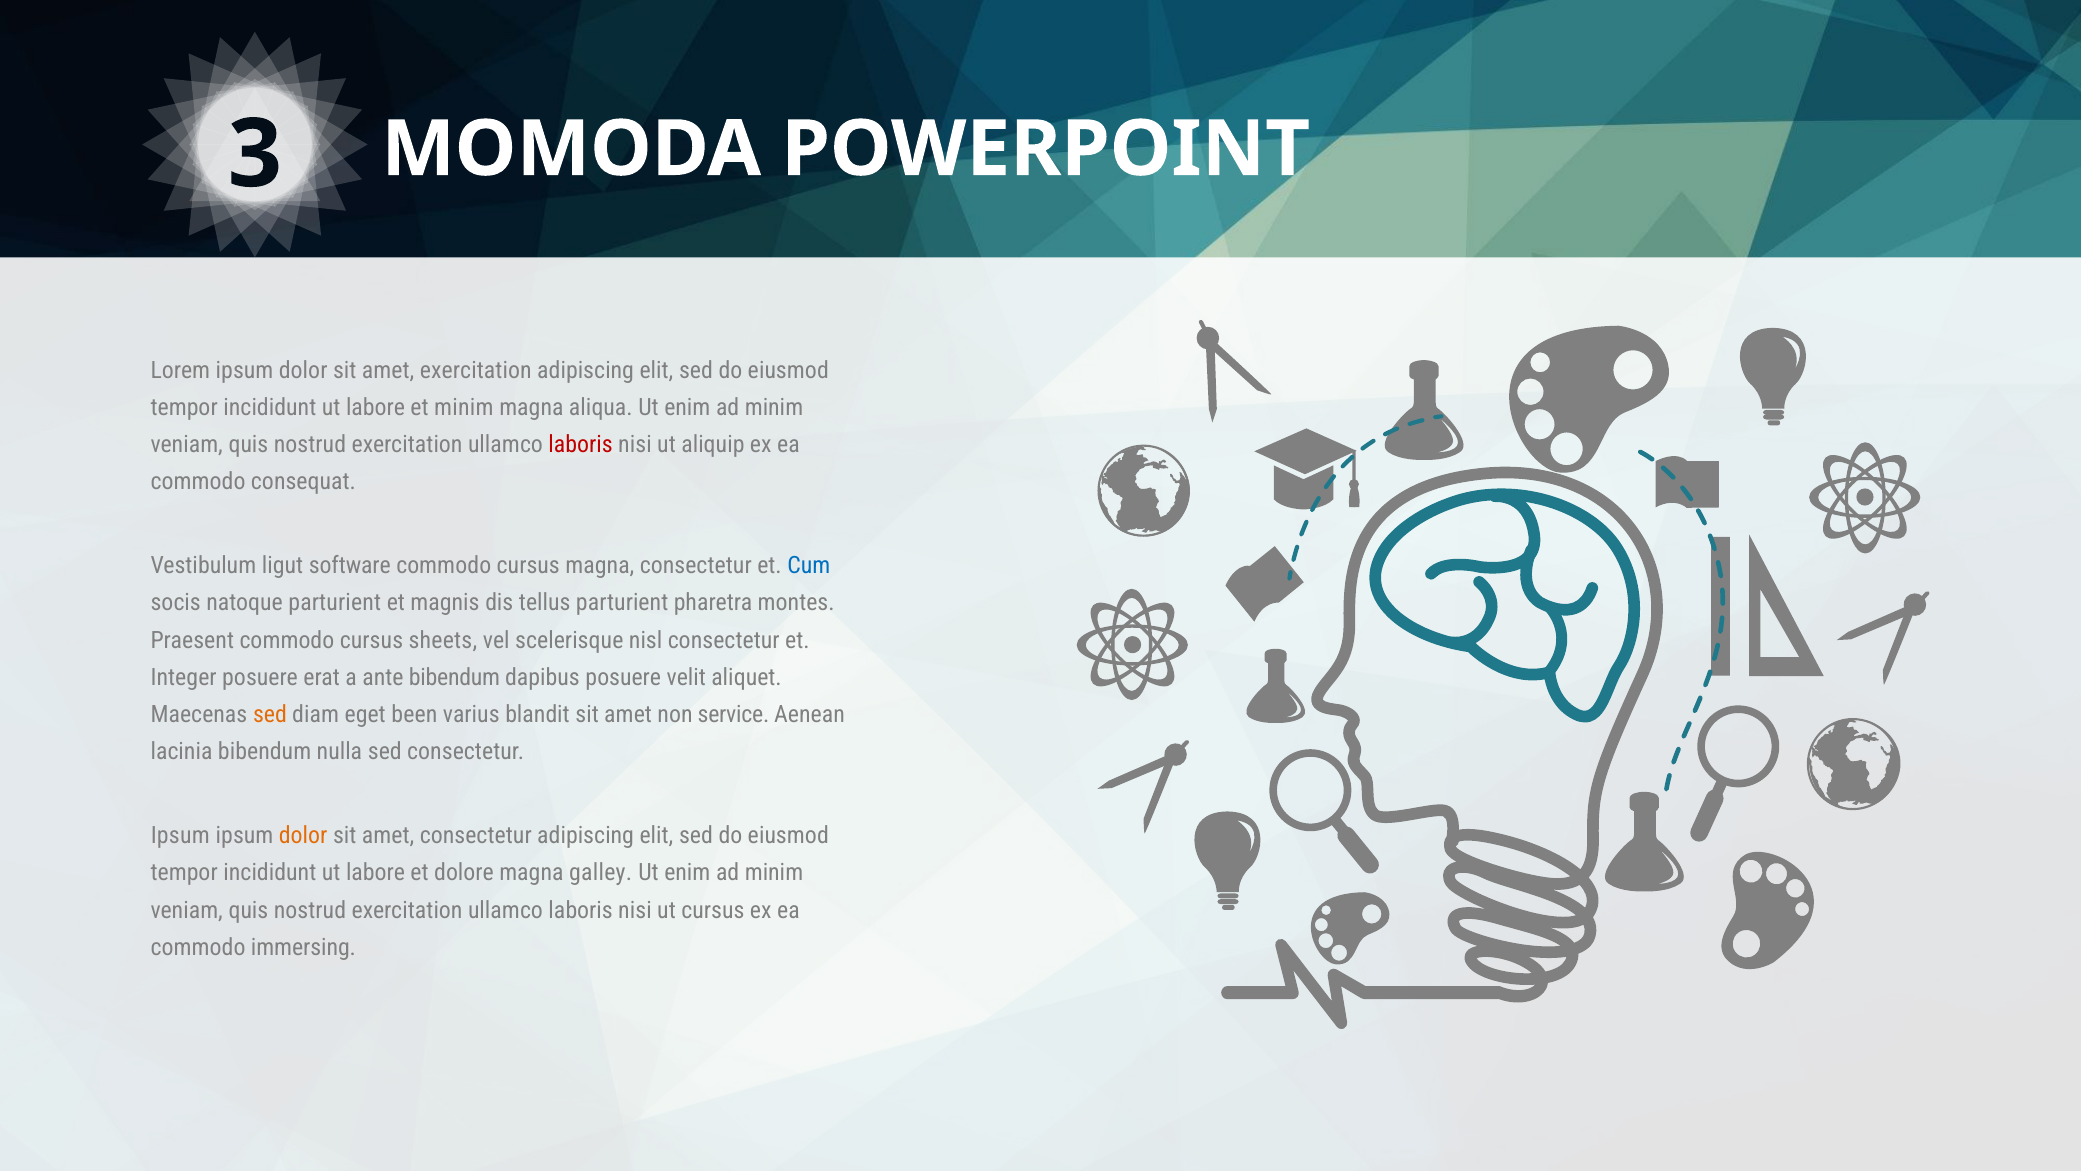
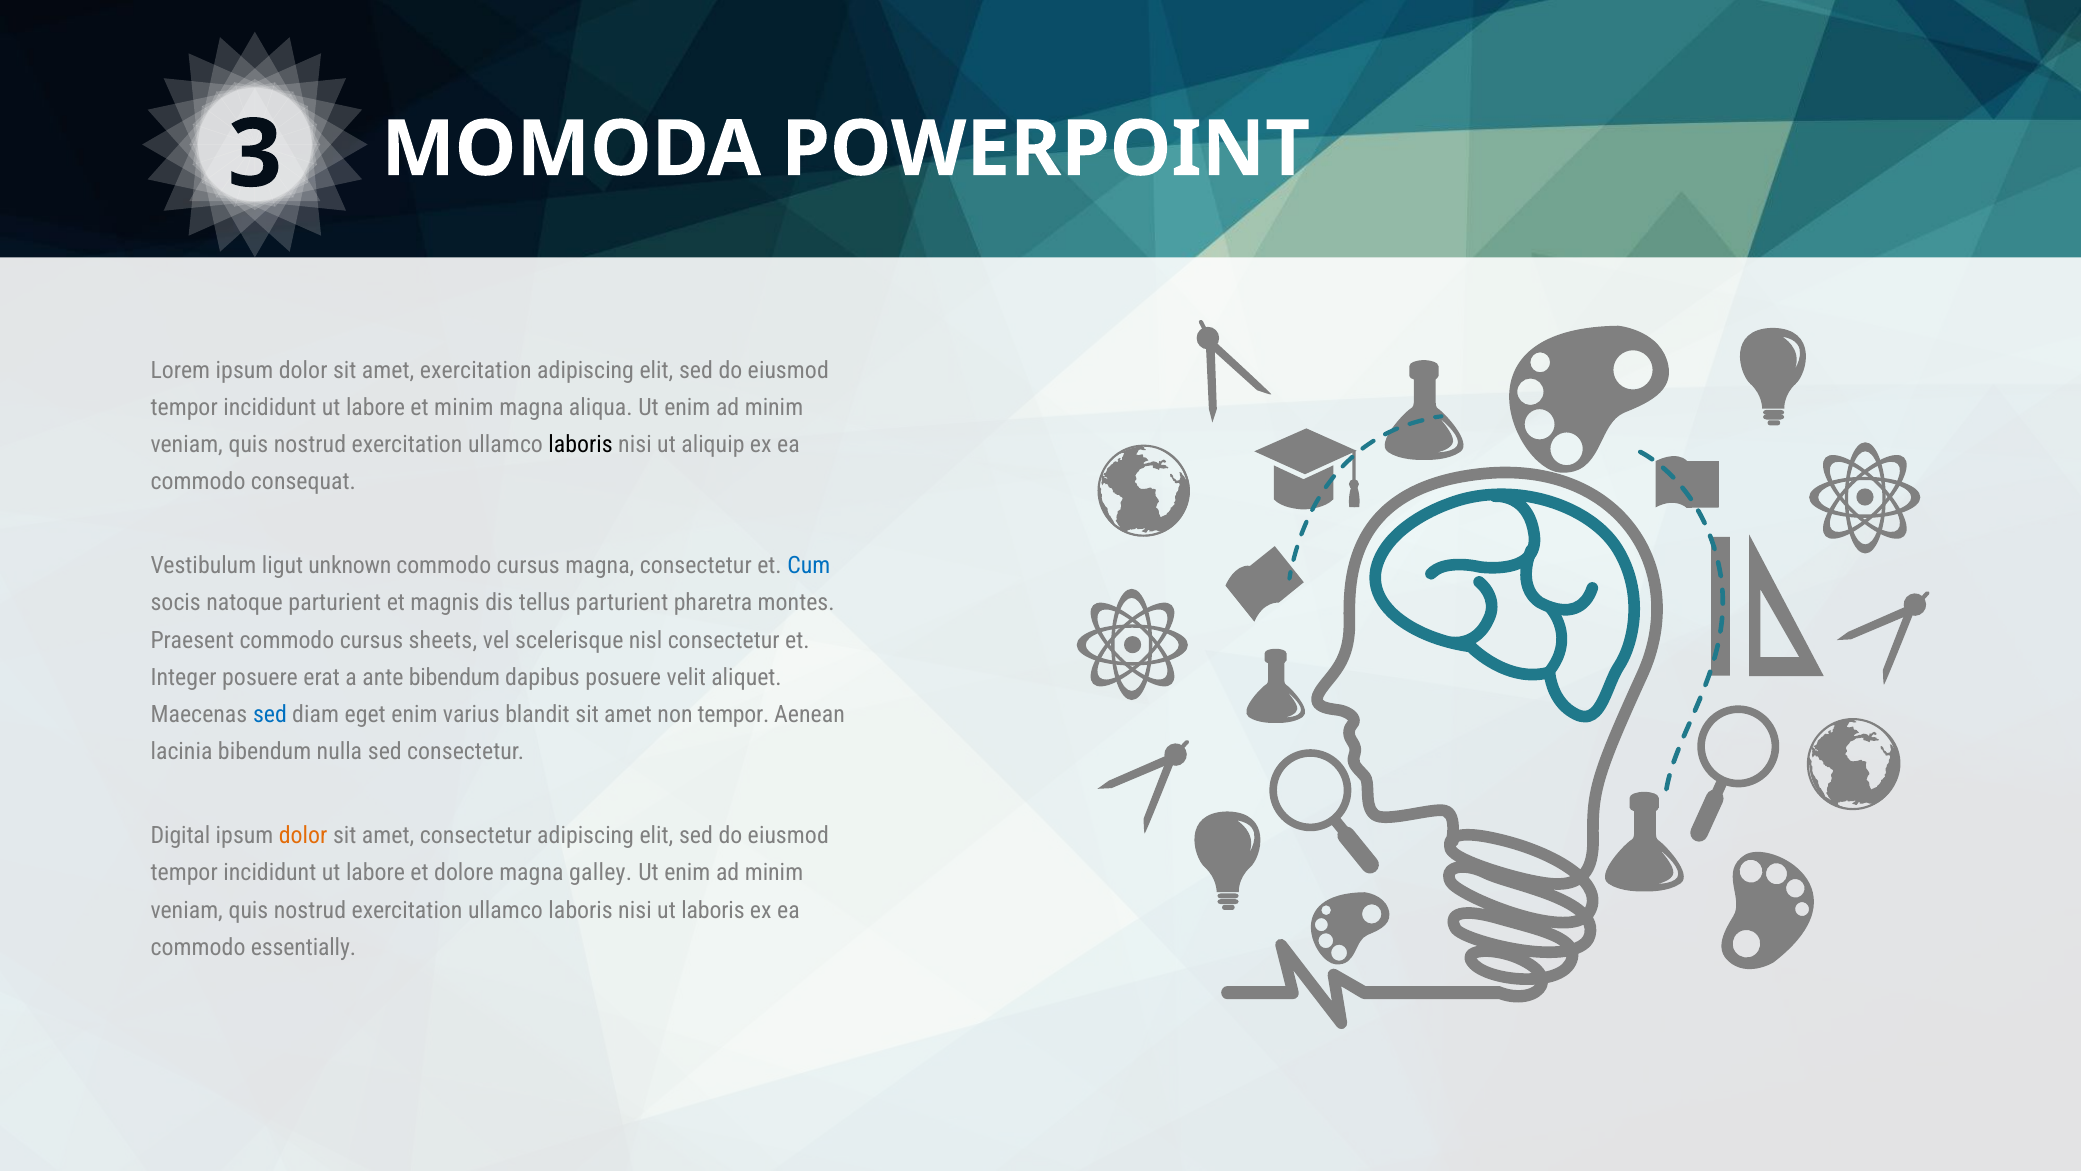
laboris at (581, 445) colour: red -> black
software: software -> unknown
sed at (270, 714) colour: orange -> blue
eget been: been -> enim
non service: service -> tempor
Ipsum at (180, 835): Ipsum -> Digital
ut cursus: cursus -> laboris
immersing: immersing -> essentially
